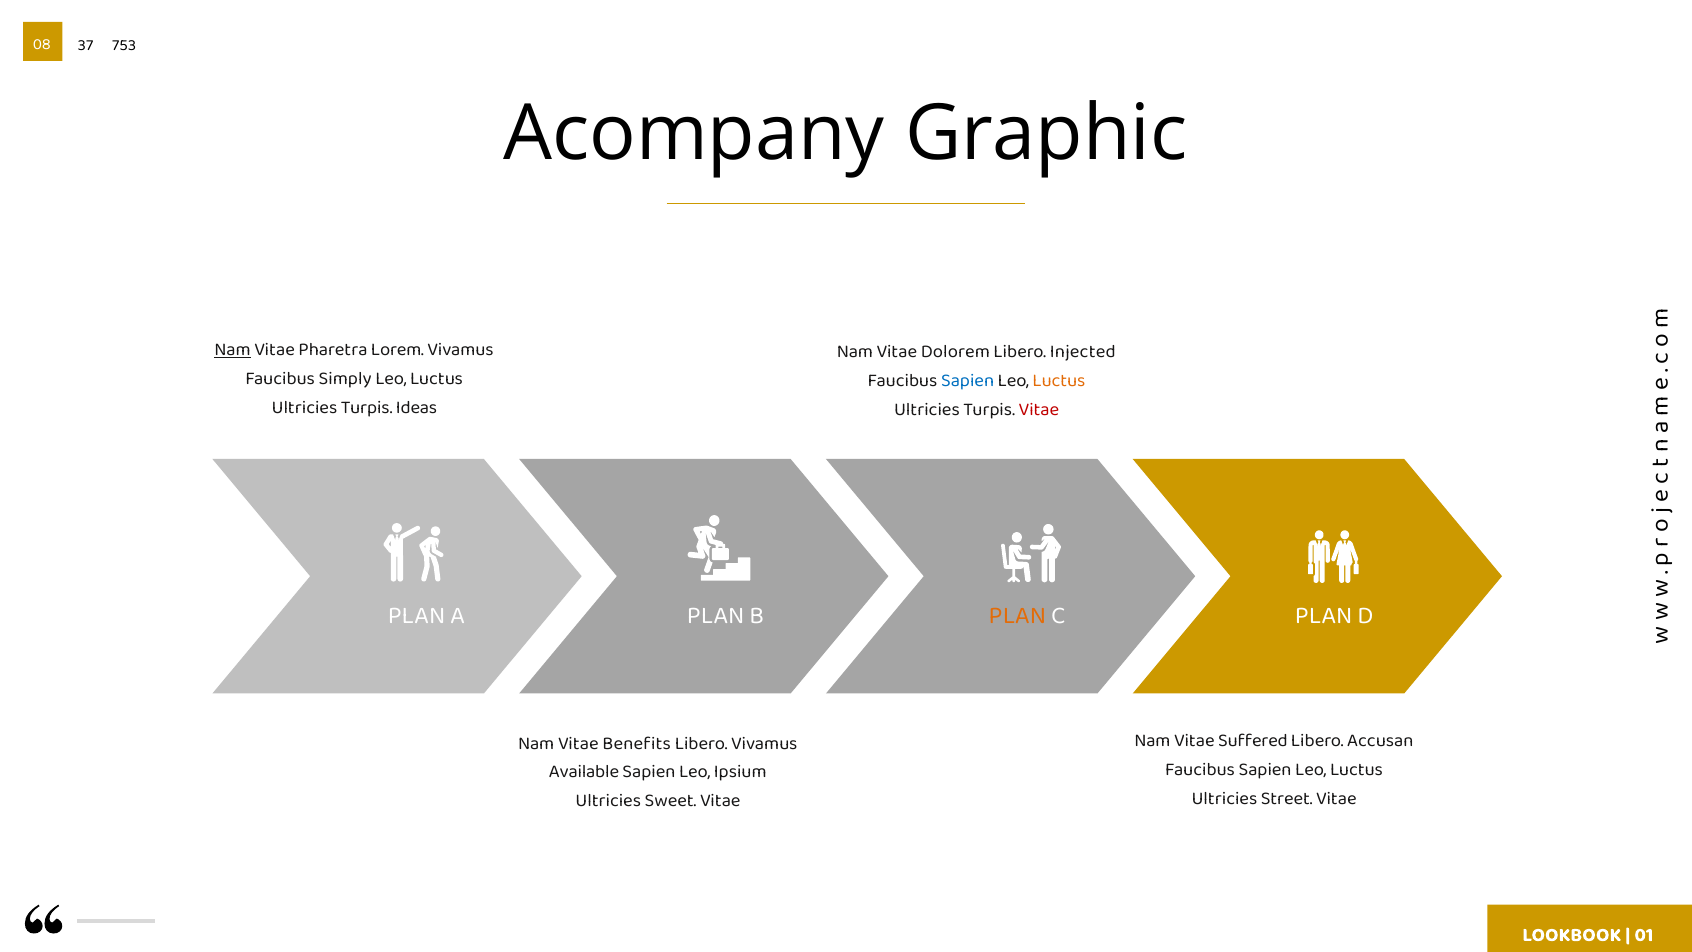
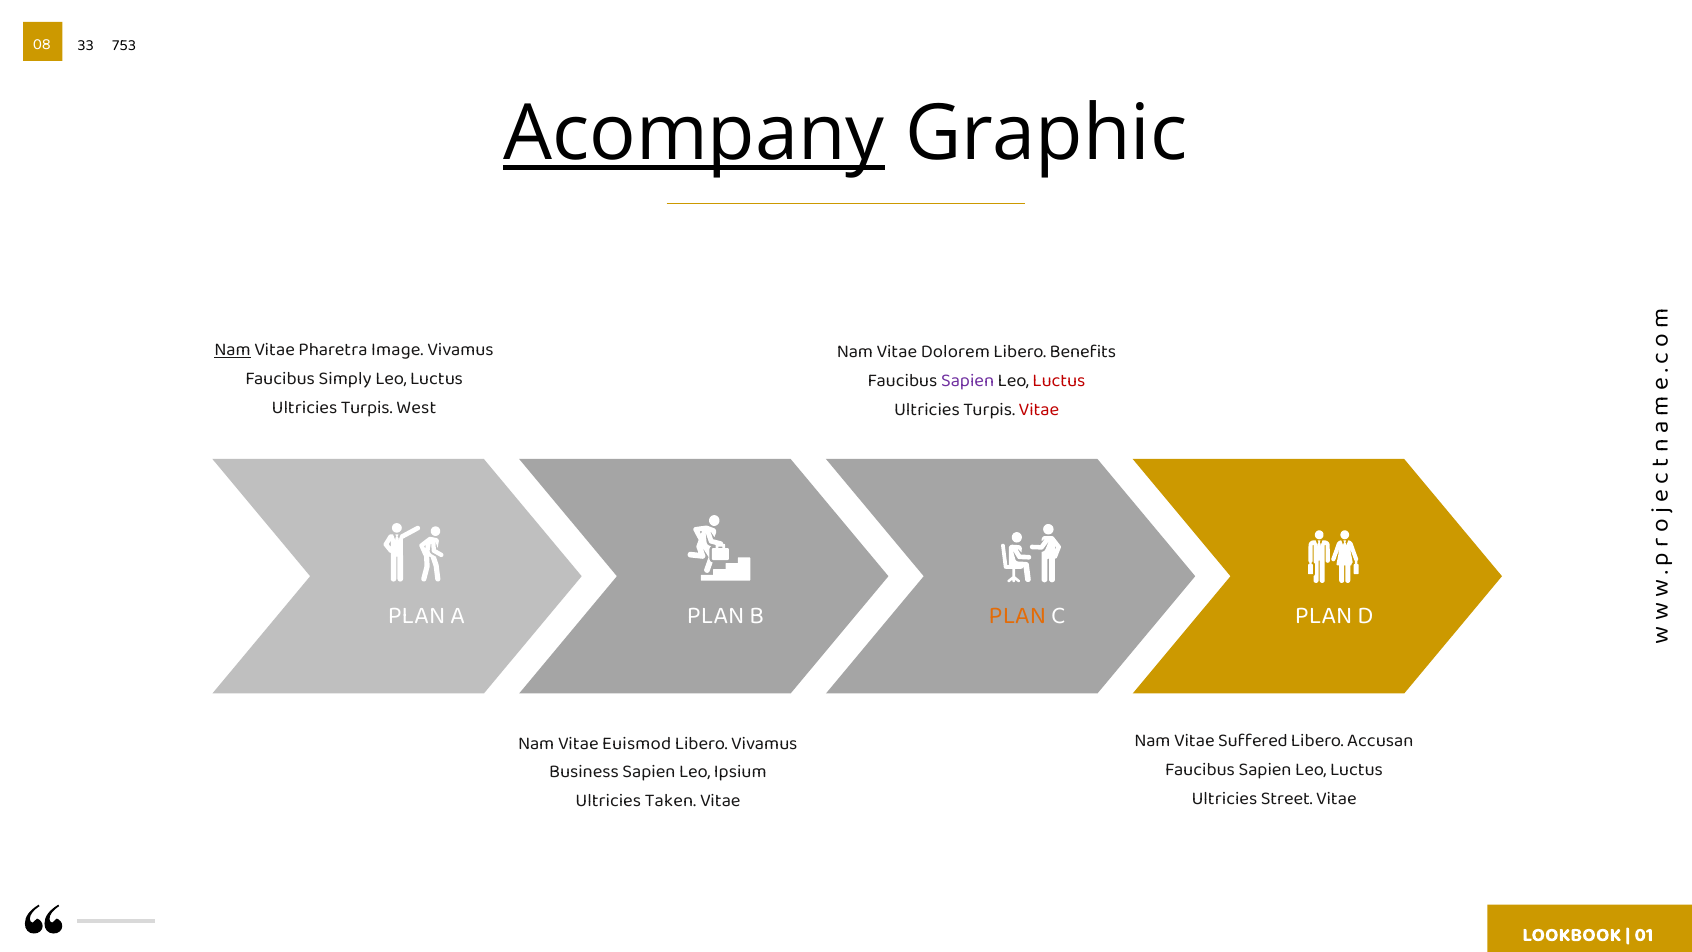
37: 37 -> 33
Acompany underline: none -> present
Lorem: Lorem -> Image
Injected: Injected -> Benefits
Sapien at (968, 380) colour: blue -> purple
Luctus at (1059, 380) colour: orange -> red
Ideas: Ideas -> West
Benefits: Benefits -> Euismod
Available: Available -> Business
Sweet: Sweet -> Taken
